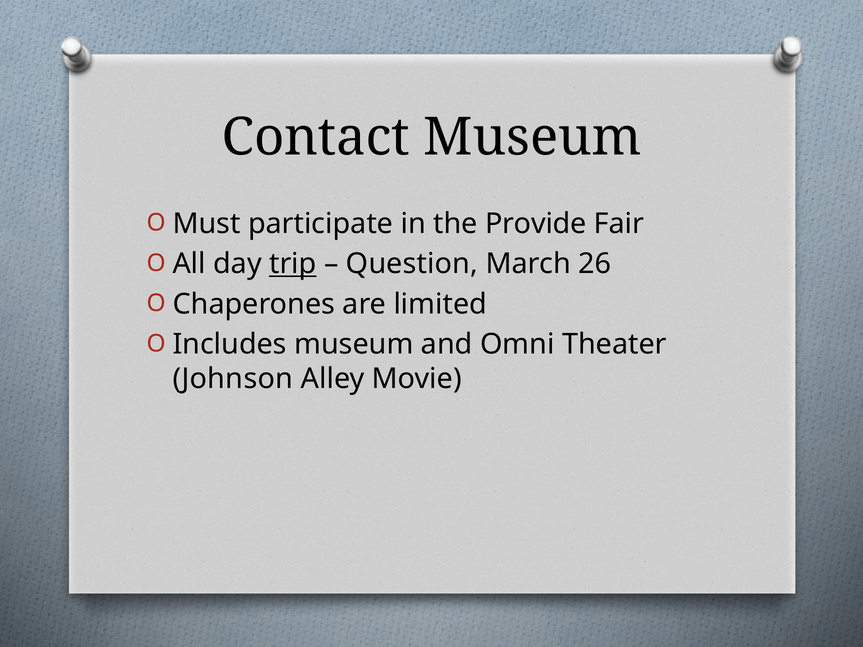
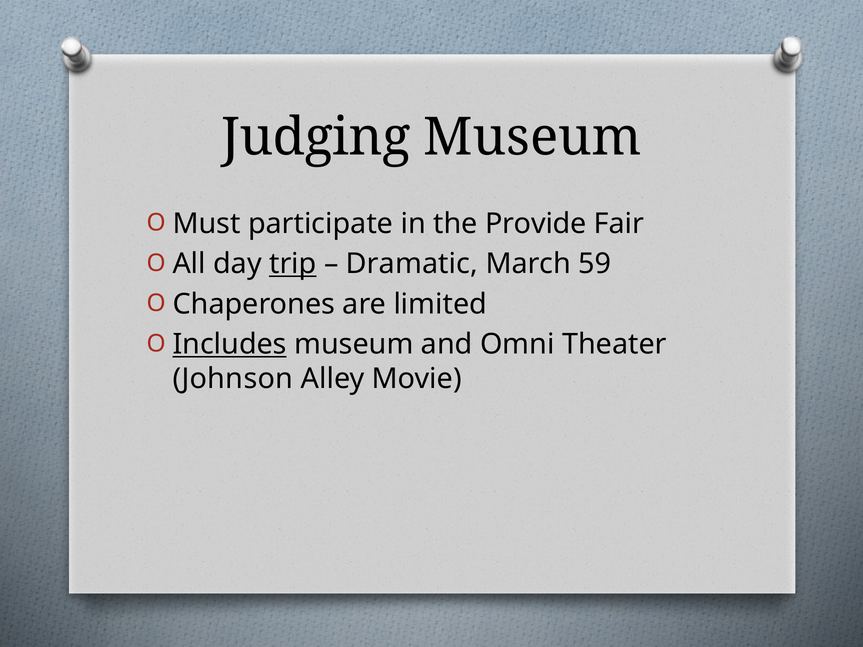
Contact: Contact -> Judging
Question: Question -> Dramatic
26: 26 -> 59
Includes underline: none -> present
